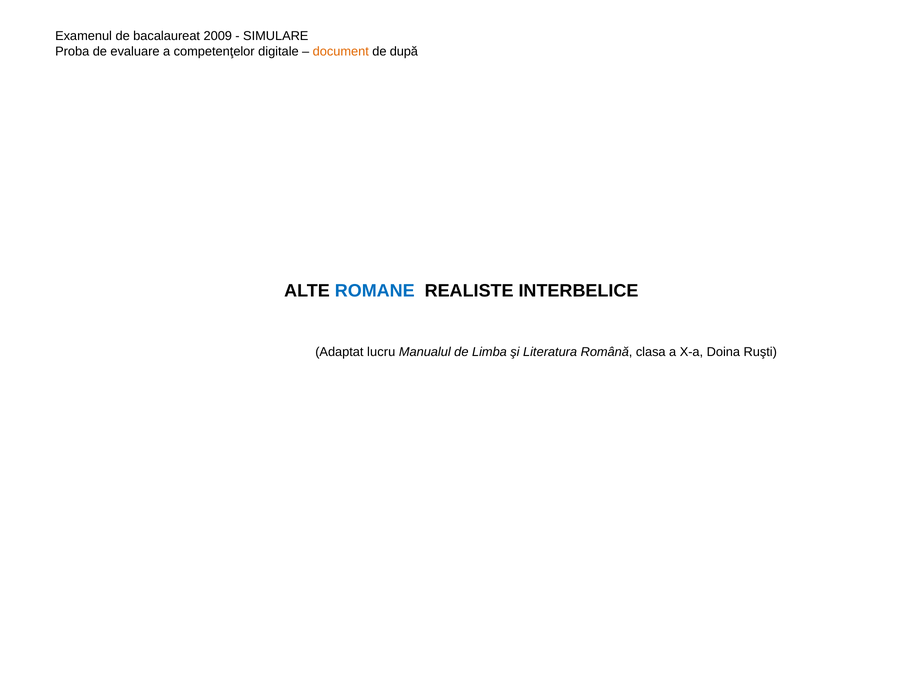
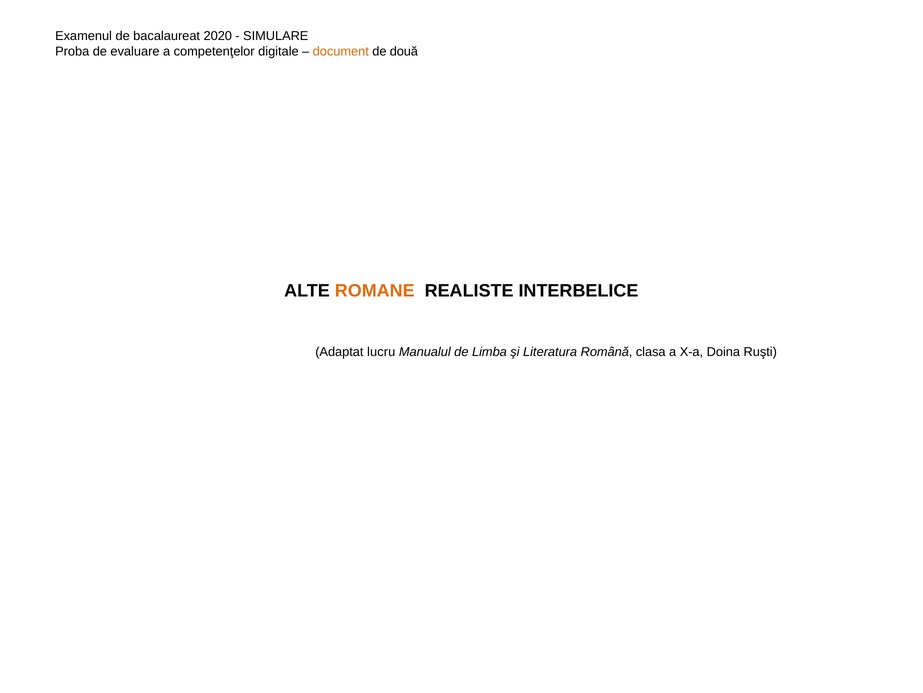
2009: 2009 -> 2020
după: după -> două
ROMANE colour: blue -> orange
